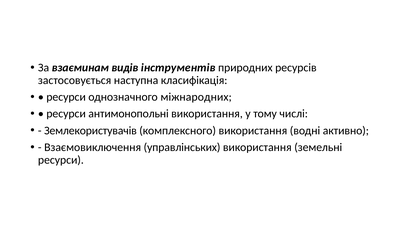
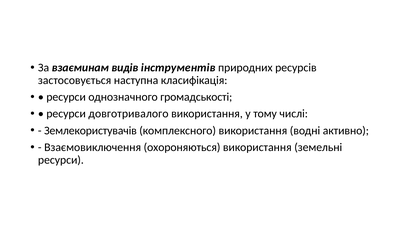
міжнародних: міжнародних -> громадськості
антимонопольні: антимонопольні -> довготривалого
управлінських: управлінських -> охороняються
